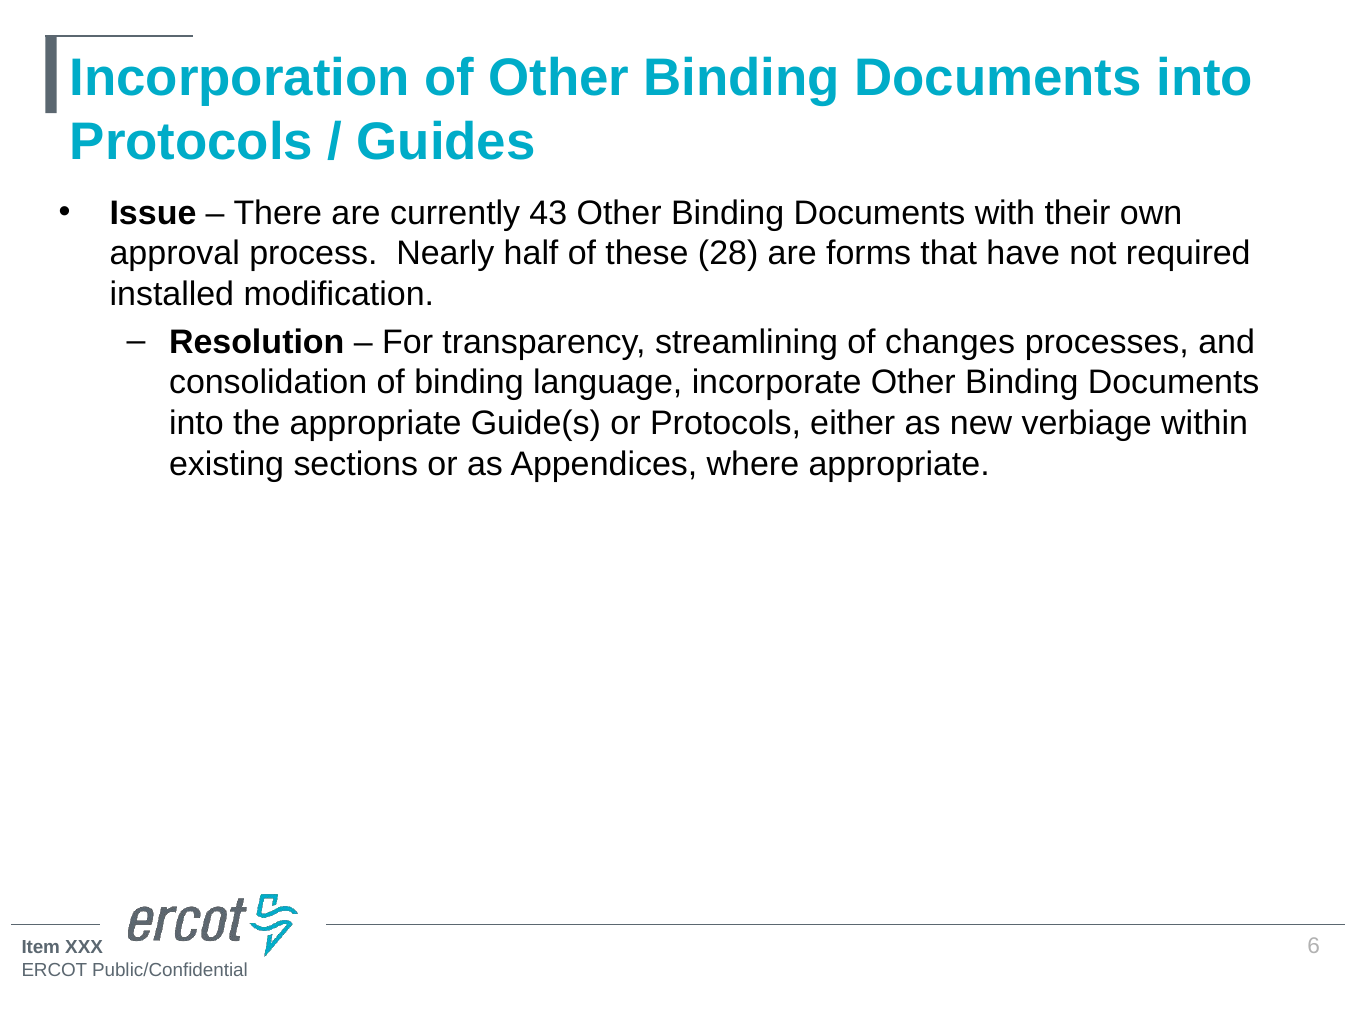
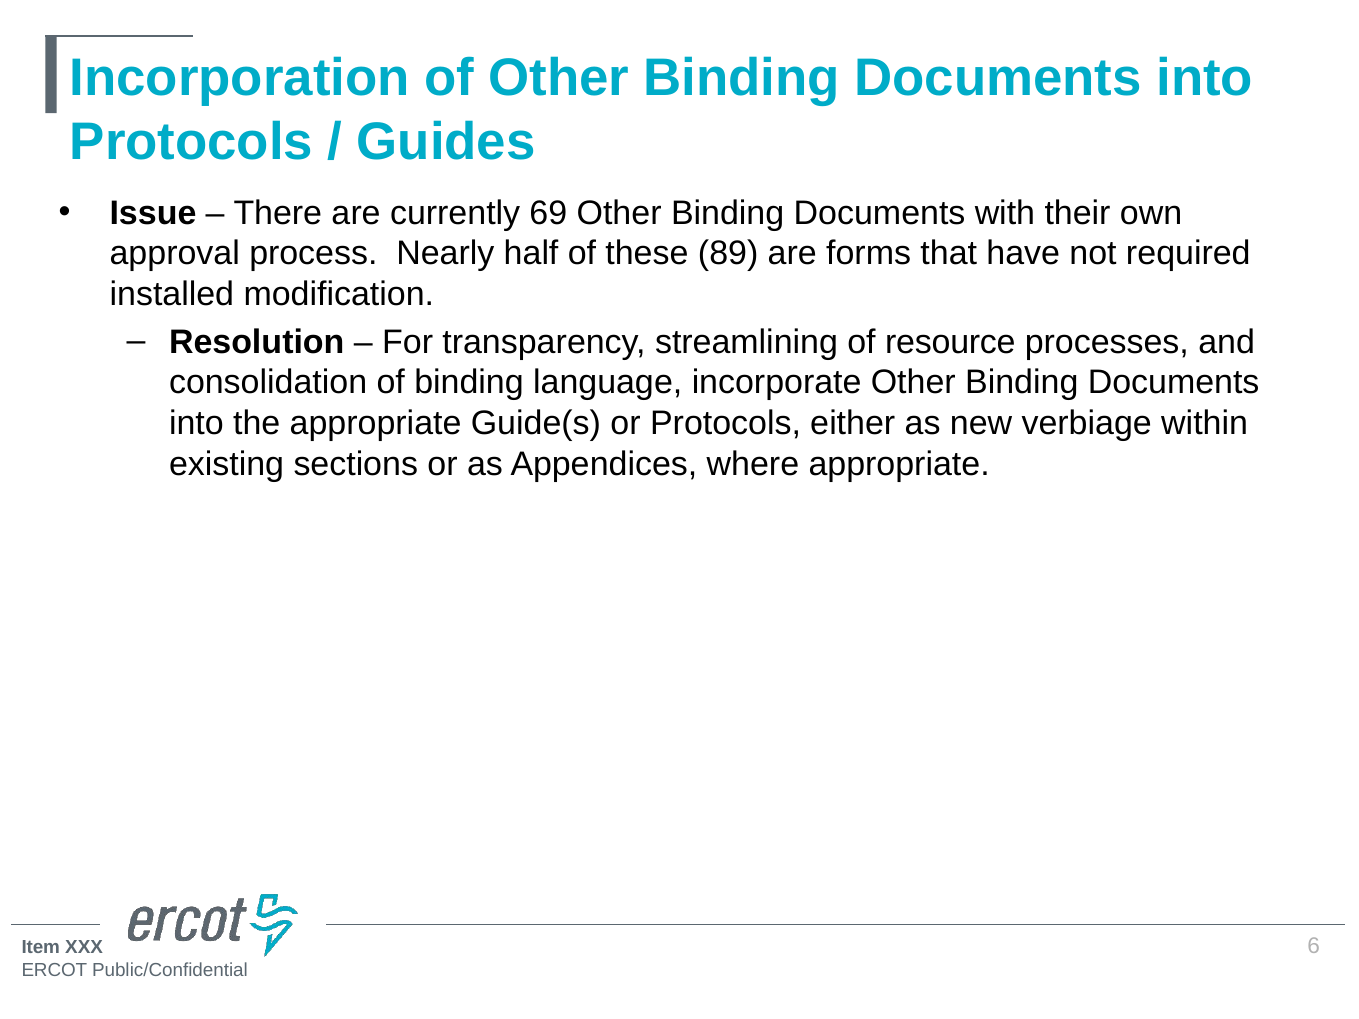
43: 43 -> 69
28: 28 -> 89
changes: changes -> resource
